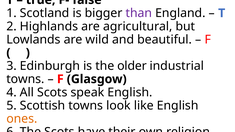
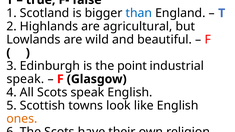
than colour: purple -> blue
older: older -> point
towns at (25, 79): towns -> speak
